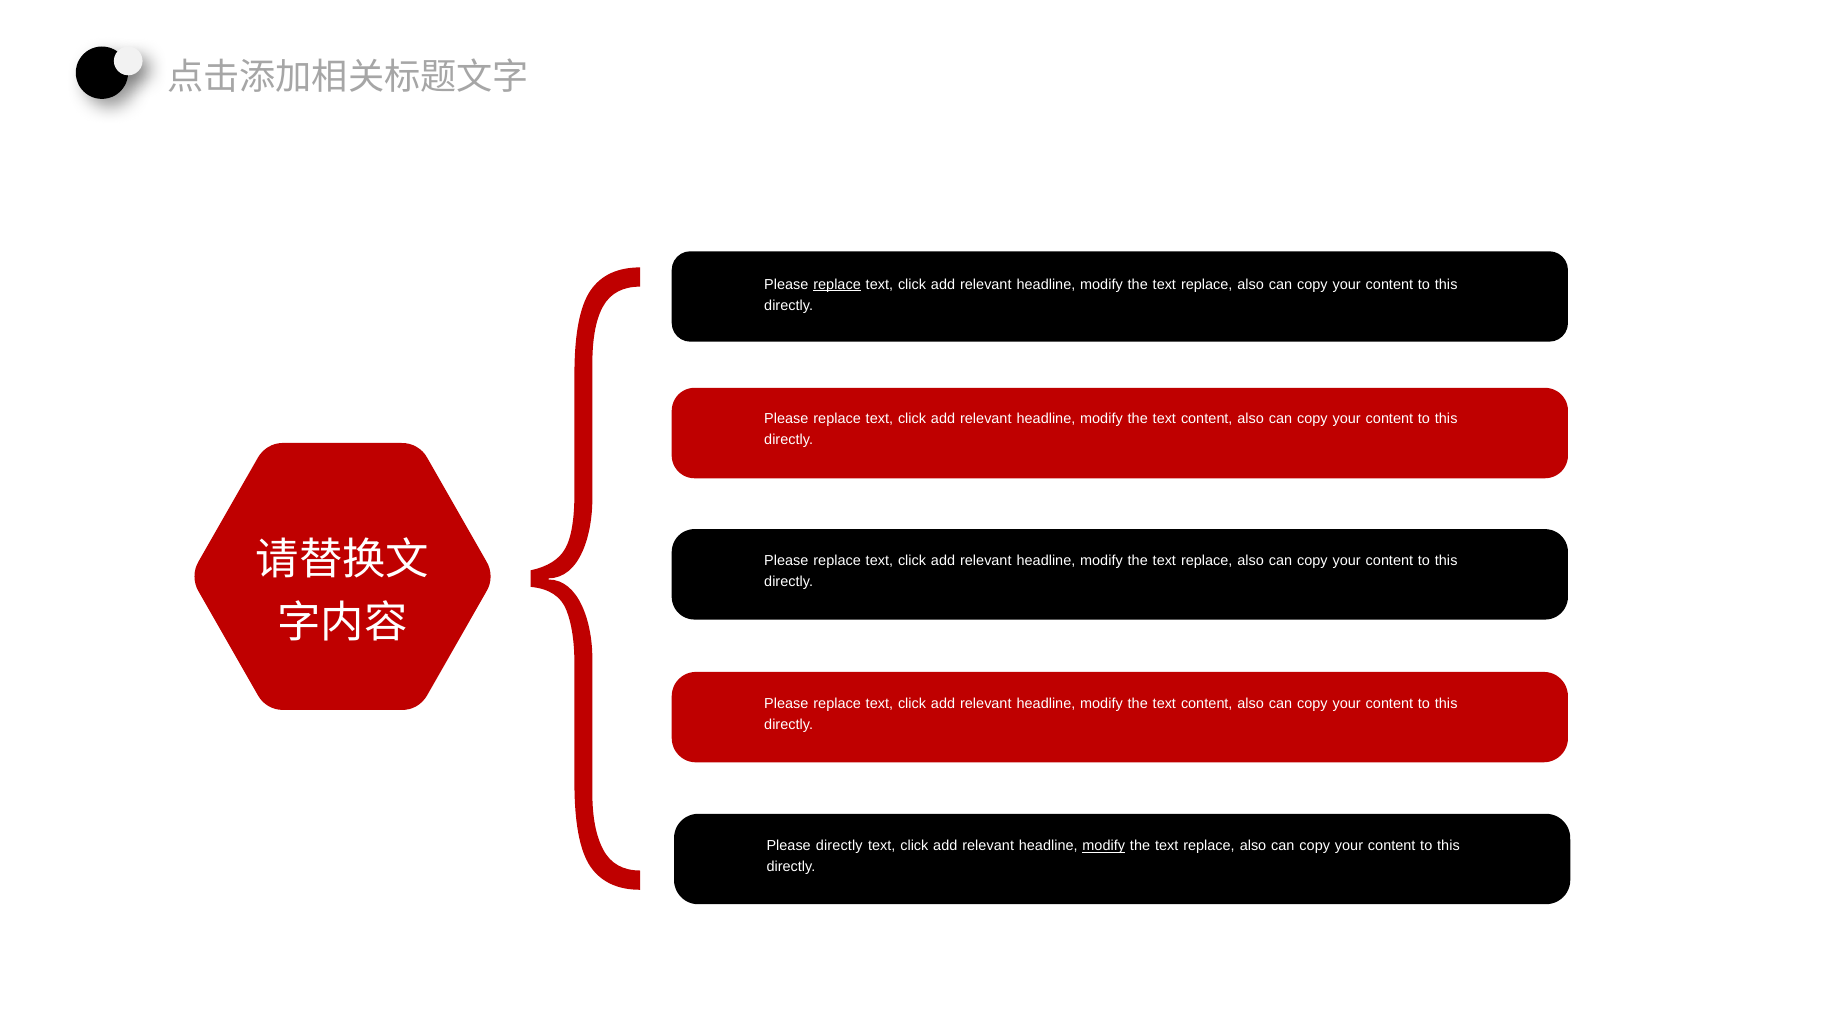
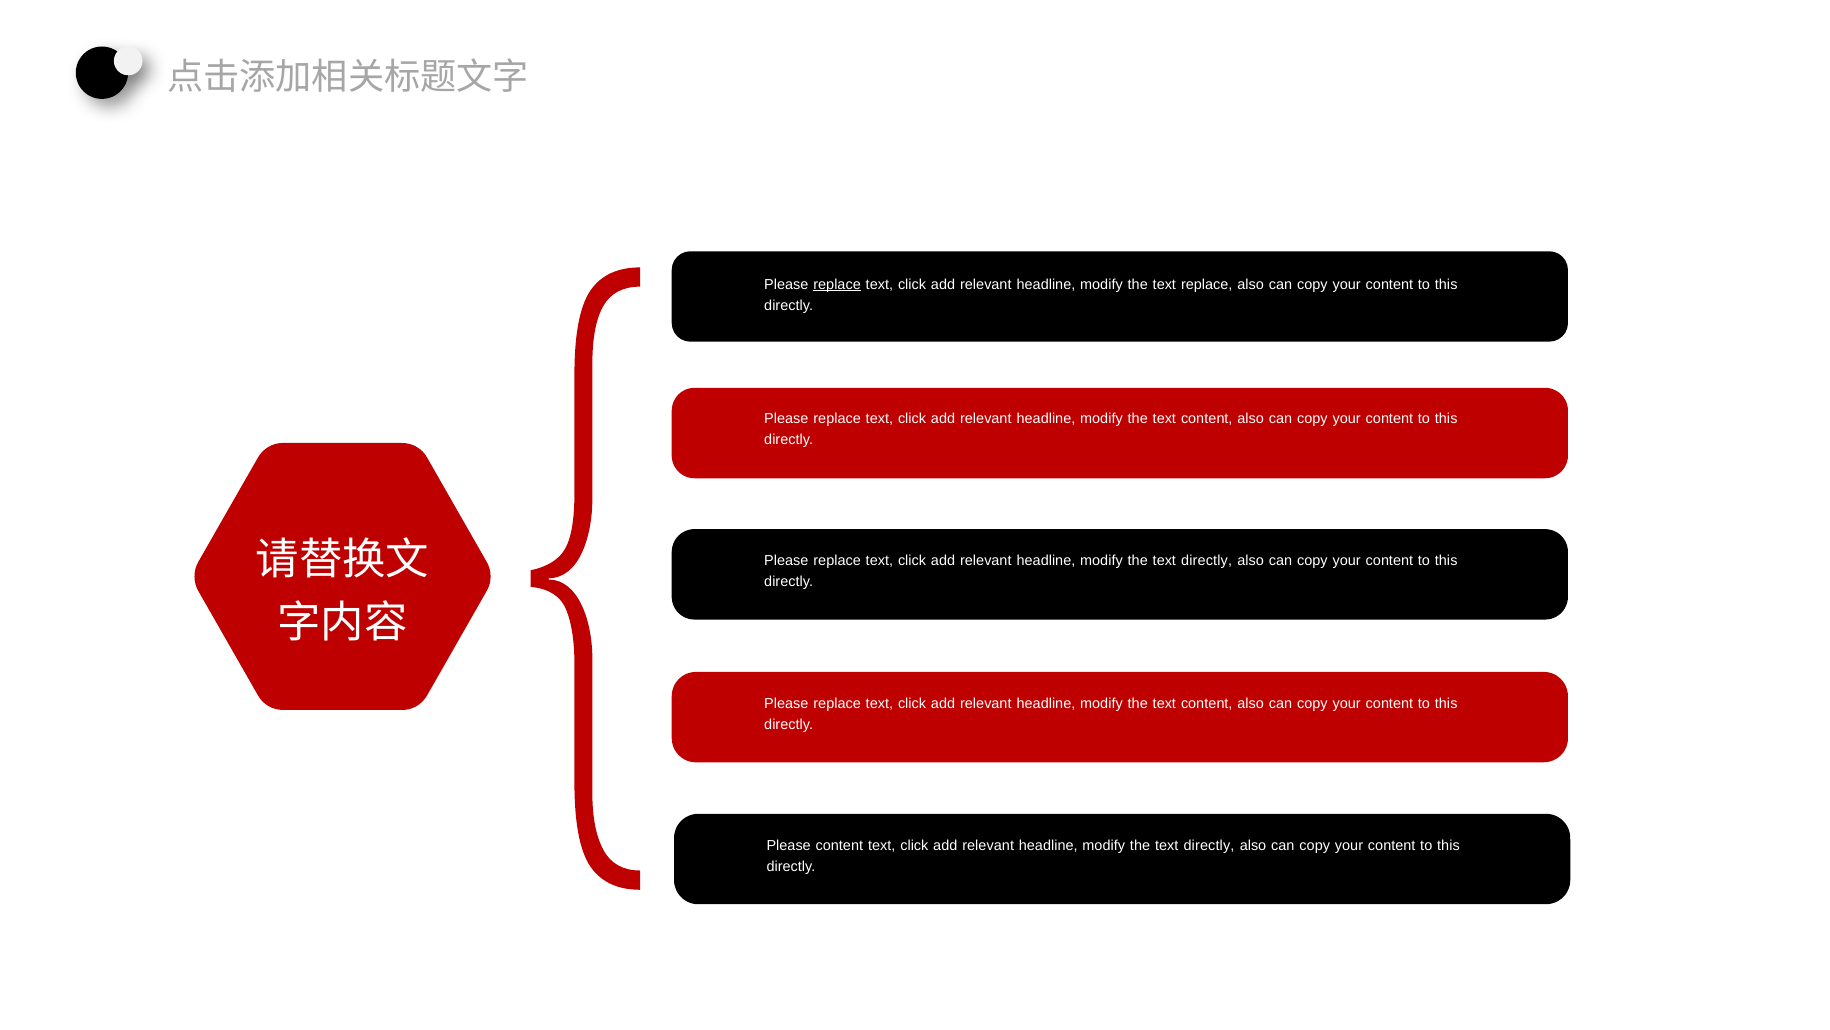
replace at (1207, 561): replace -> directly
Please directly: directly -> content
modify at (1104, 846) underline: present -> none
replace at (1209, 846): replace -> directly
